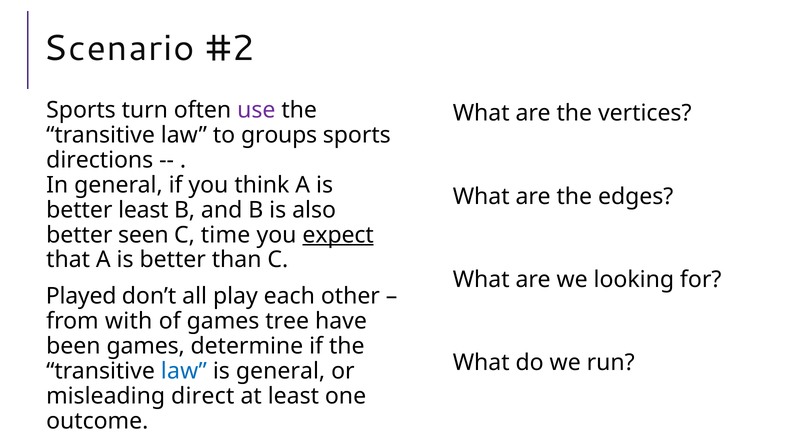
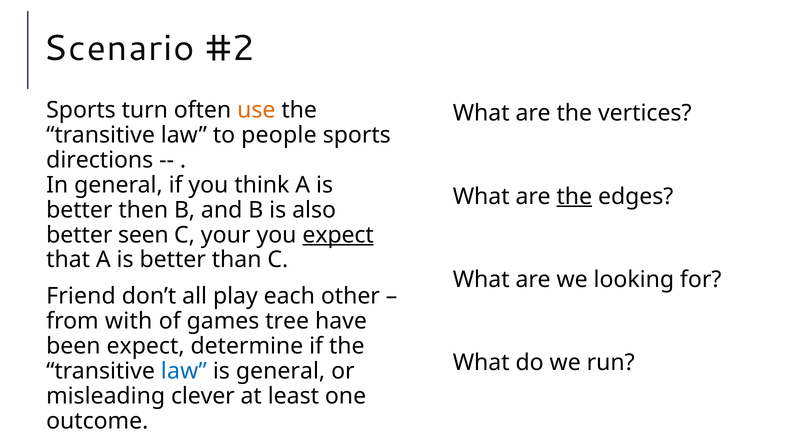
use colour: purple -> orange
groups: groups -> people
the at (574, 196) underline: none -> present
better least: least -> then
time: time -> your
Played: Played -> Friend
been games: games -> expect
direct: direct -> clever
